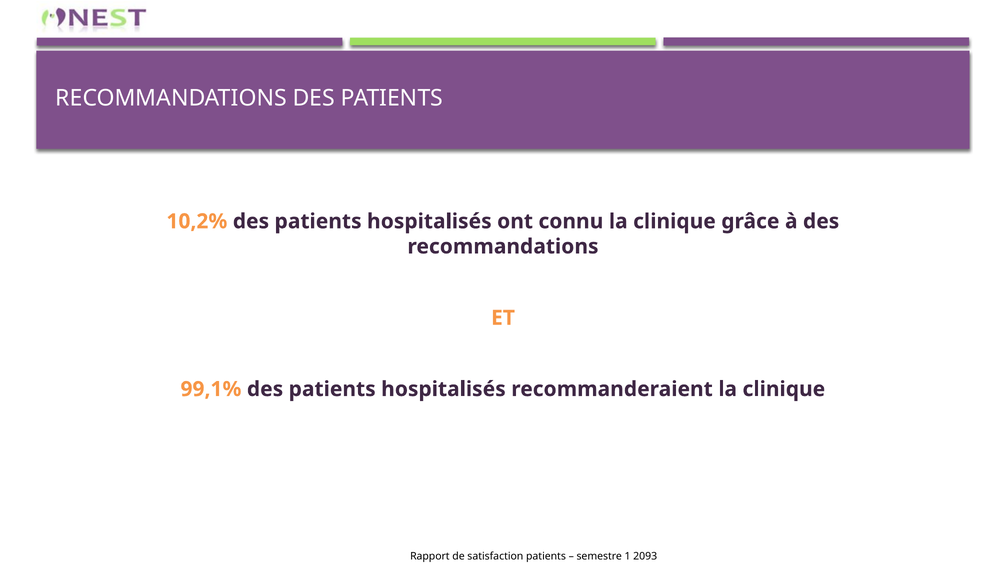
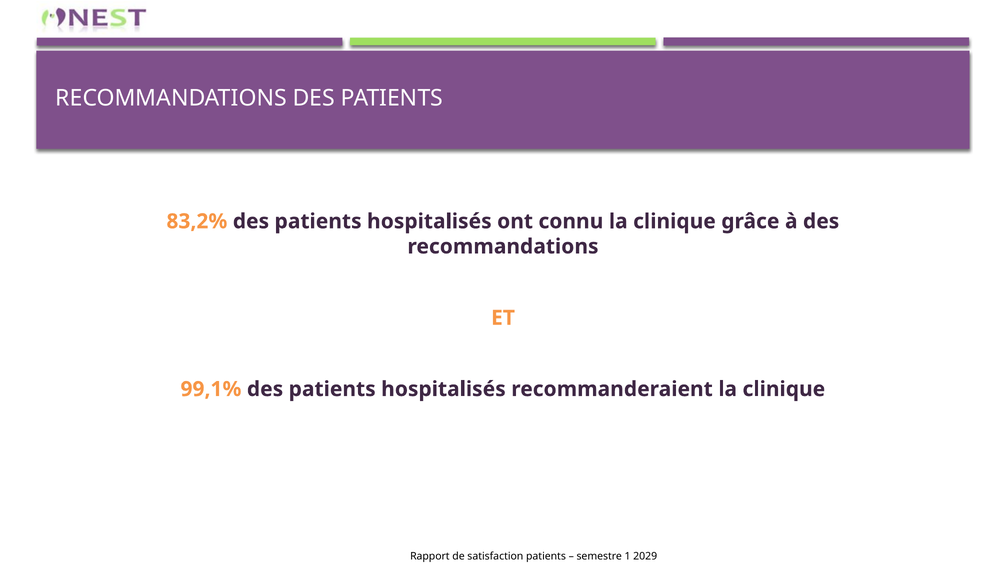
10,2%: 10,2% -> 83,2%
2093: 2093 -> 2029
